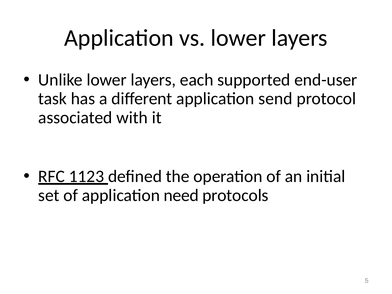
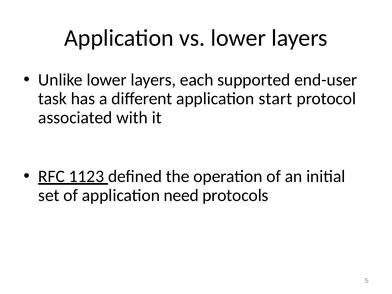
send: send -> start
